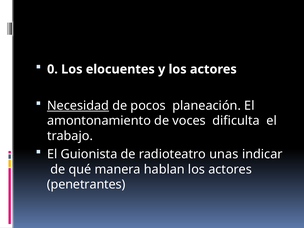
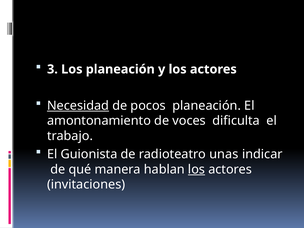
0: 0 -> 3
Los elocuentes: elocuentes -> planeación
los at (196, 169) underline: none -> present
penetrantes: penetrantes -> invitaciones
